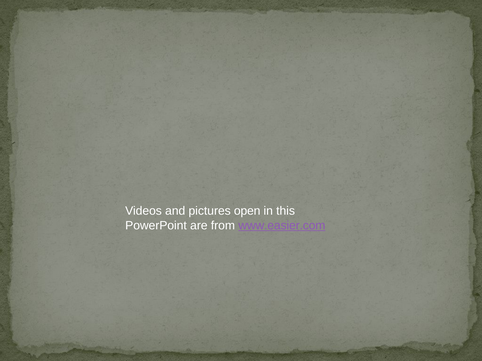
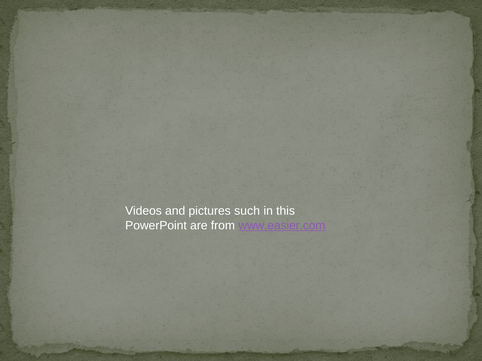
open: open -> such
